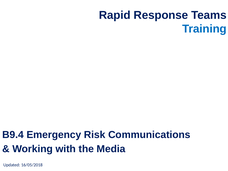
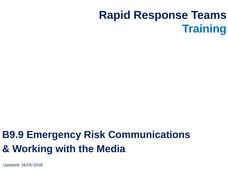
B9.4: B9.4 -> B9.9
